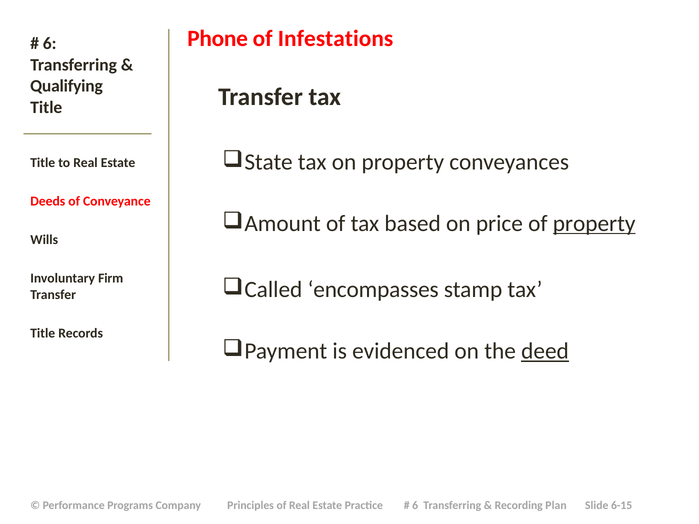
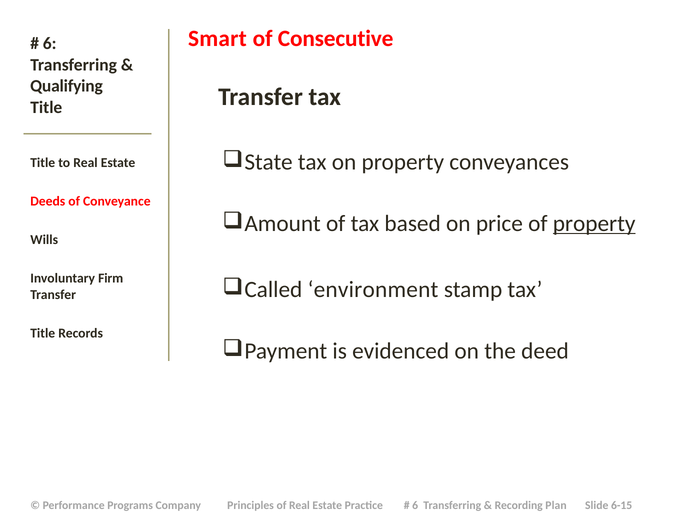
Phone: Phone -> Smart
Infestations: Infestations -> Consecutive
encompasses: encompasses -> environment
deed underline: present -> none
